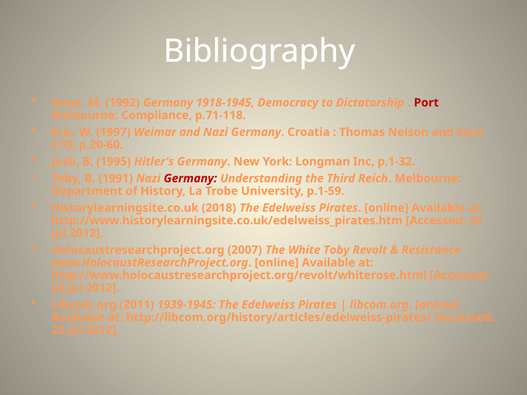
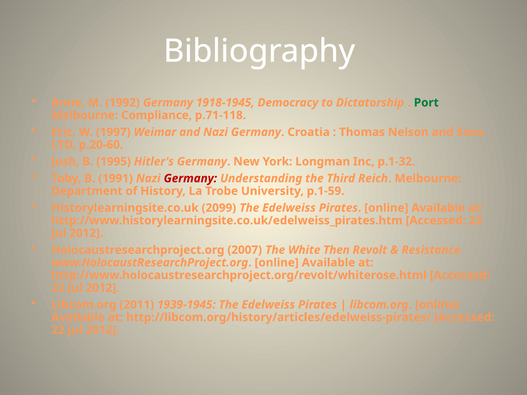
Port colour: red -> green
2018: 2018 -> 2099
White Toby: Toby -> Then
